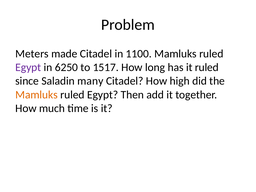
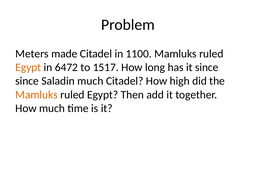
Egypt at (28, 67) colour: purple -> orange
6250: 6250 -> 6472
it ruled: ruled -> since
Saladin many: many -> much
